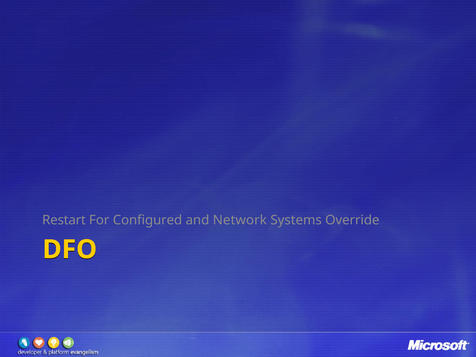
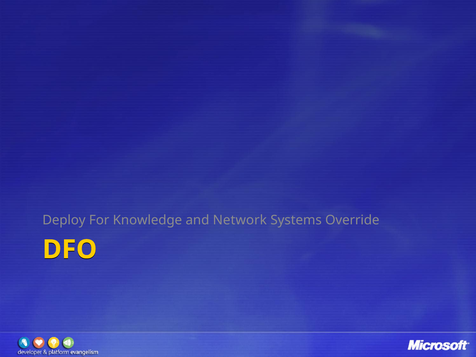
Restart: Restart -> Deploy
Configured: Configured -> Knowledge
